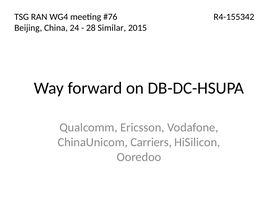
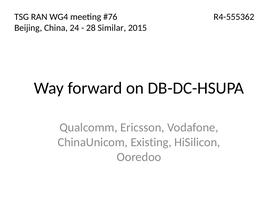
R4-155342: R4-155342 -> R4-555362
Carriers: Carriers -> Existing
